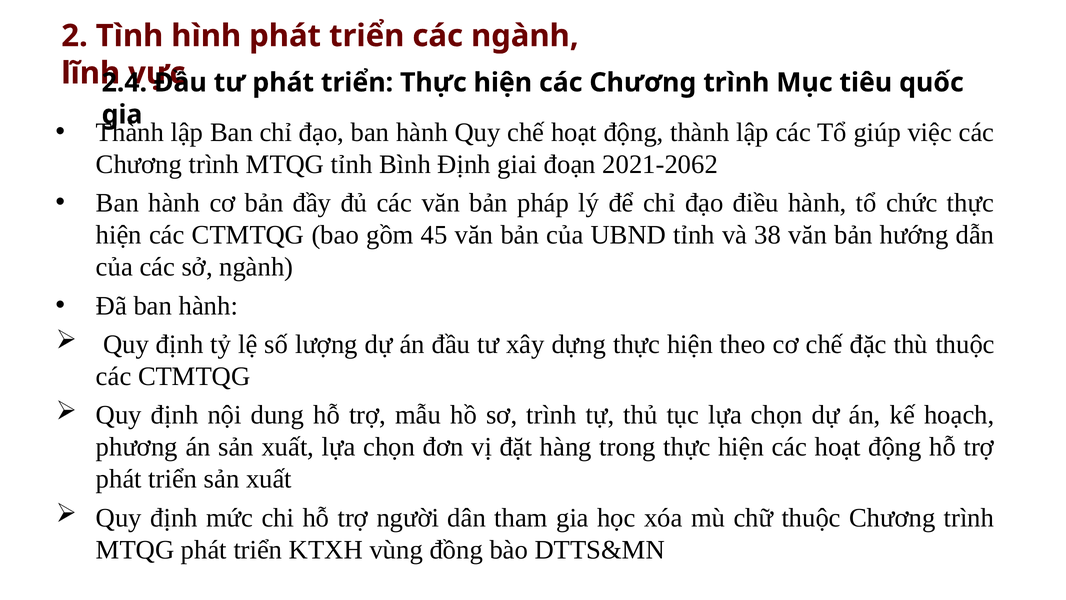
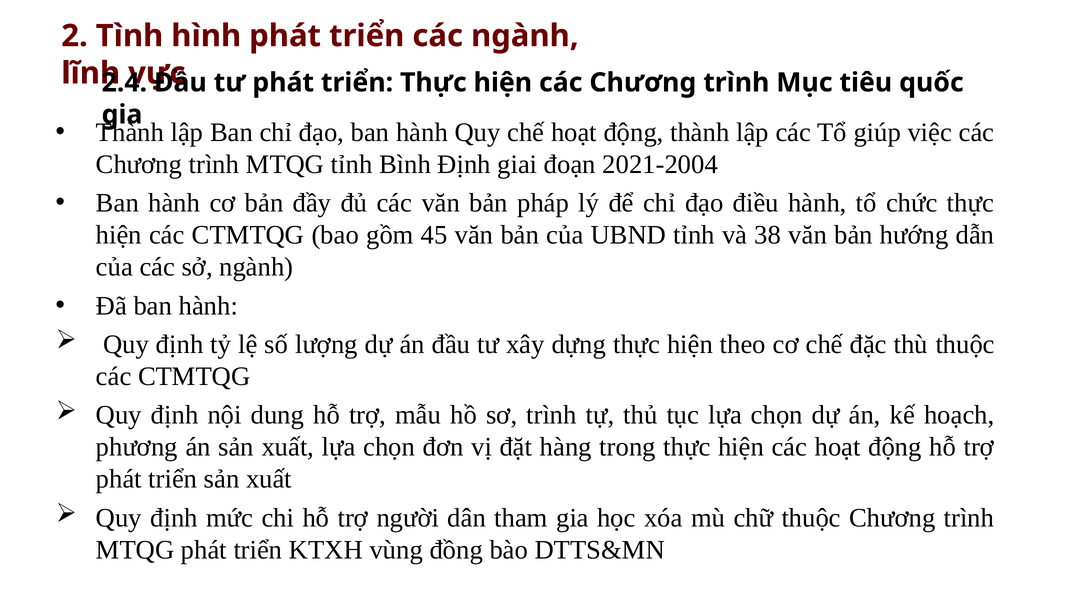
2021-2062: 2021-2062 -> 2021-2004
